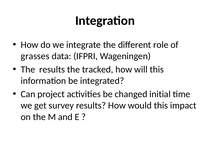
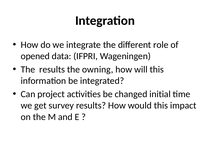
grasses: grasses -> opened
tracked: tracked -> owning
